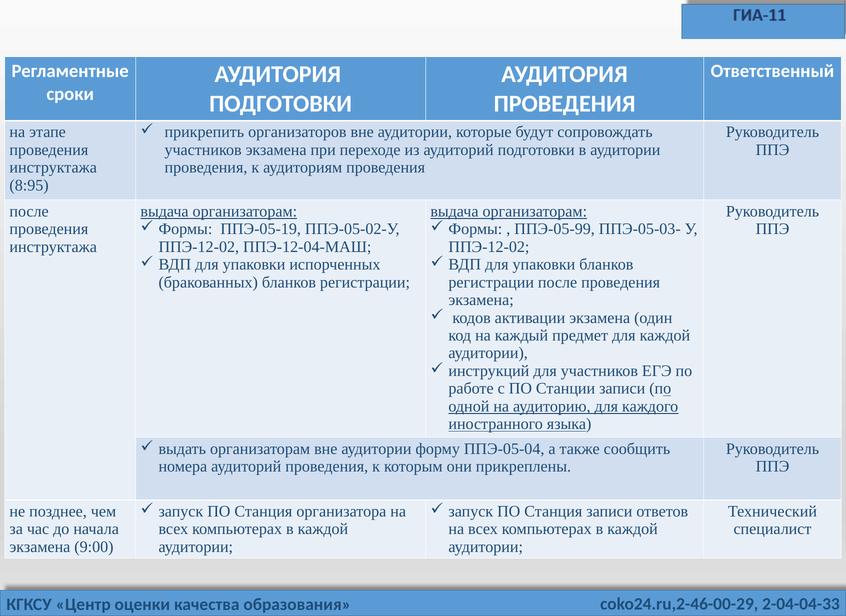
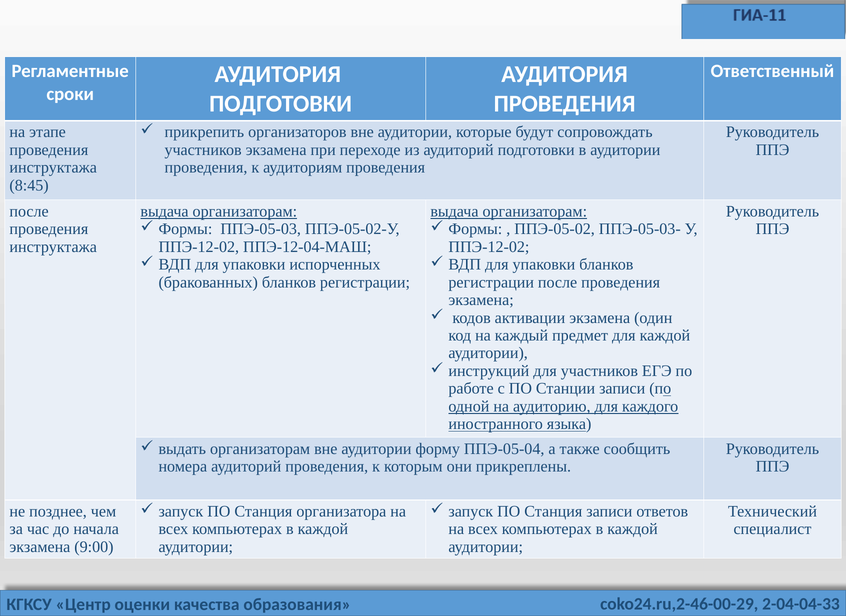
8:95: 8:95 -> 8:45
ППЭ-05-19: ППЭ-05-19 -> ППЭ-05-03
ППЭ-05-99: ППЭ-05-99 -> ППЭ-05-02
